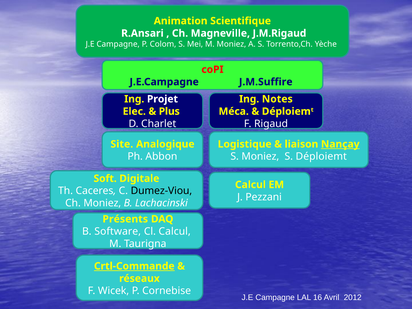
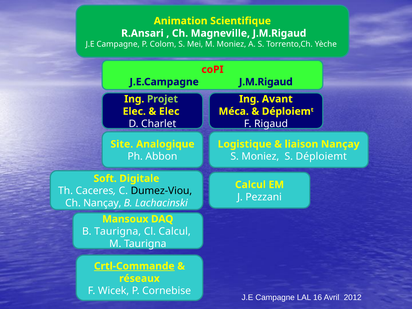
J.E.Campagne J.M.Suffire: J.M.Suffire -> J.M.Rigaud
Projet colour: white -> light green
Notes: Notes -> Avant
Plus at (169, 111): Plus -> Elec
Nançay at (340, 144) underline: present -> none
Ch Moniez: Moniez -> Nançay
Présents: Présents -> Mansoux
B Software: Software -> Taurigna
